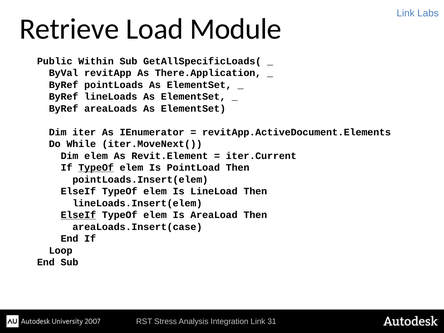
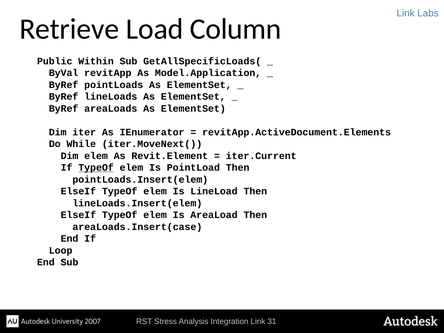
Module: Module -> Column
There.Application: There.Application -> Model.Application
ElseIf at (78, 215) underline: present -> none
